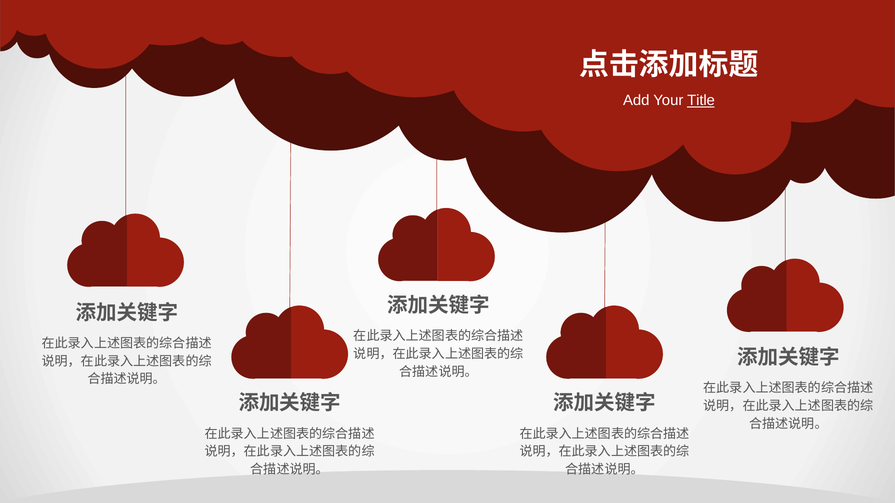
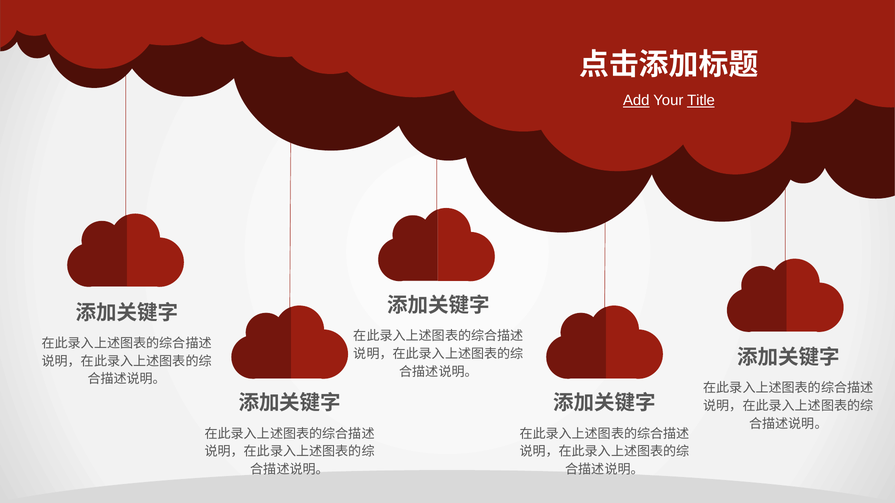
Add underline: none -> present
